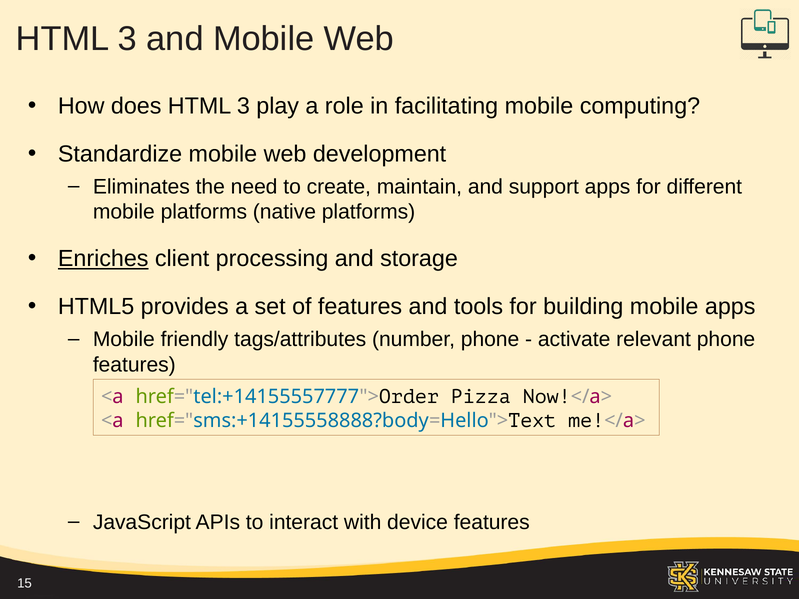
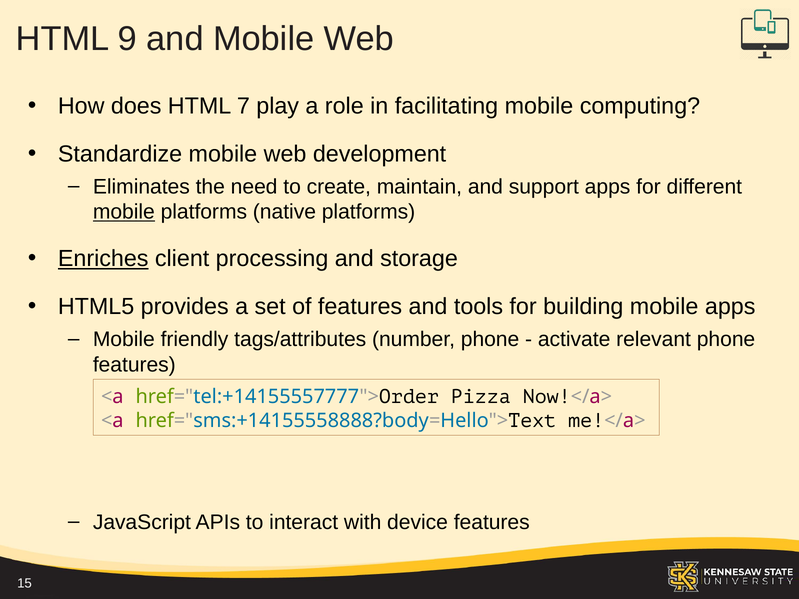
3 at (127, 39): 3 -> 9
does HTML 3: 3 -> 7
mobile at (124, 212) underline: none -> present
